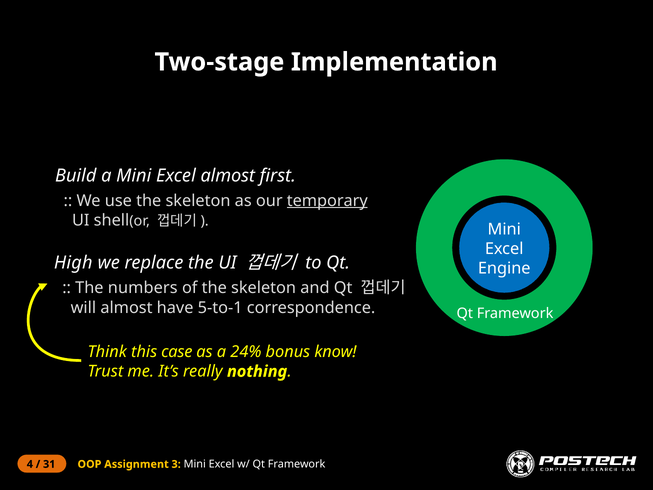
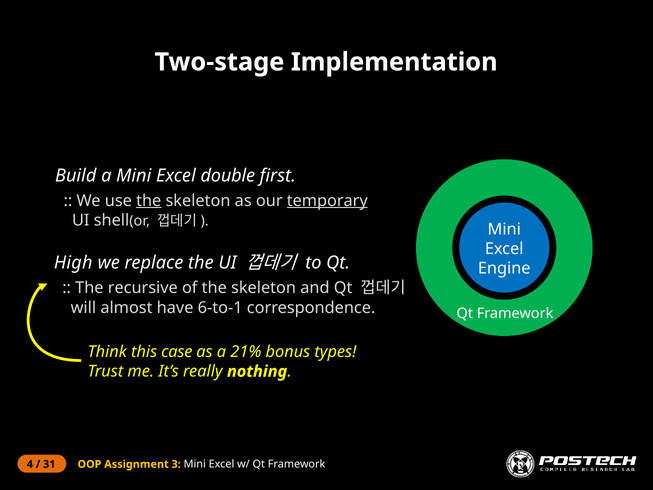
Excel almost: almost -> double
the at (149, 201) underline: none -> present
numbers: numbers -> recursive
5-to-1: 5-to-1 -> 6-to-1
24%: 24% -> 21%
know: know -> types
